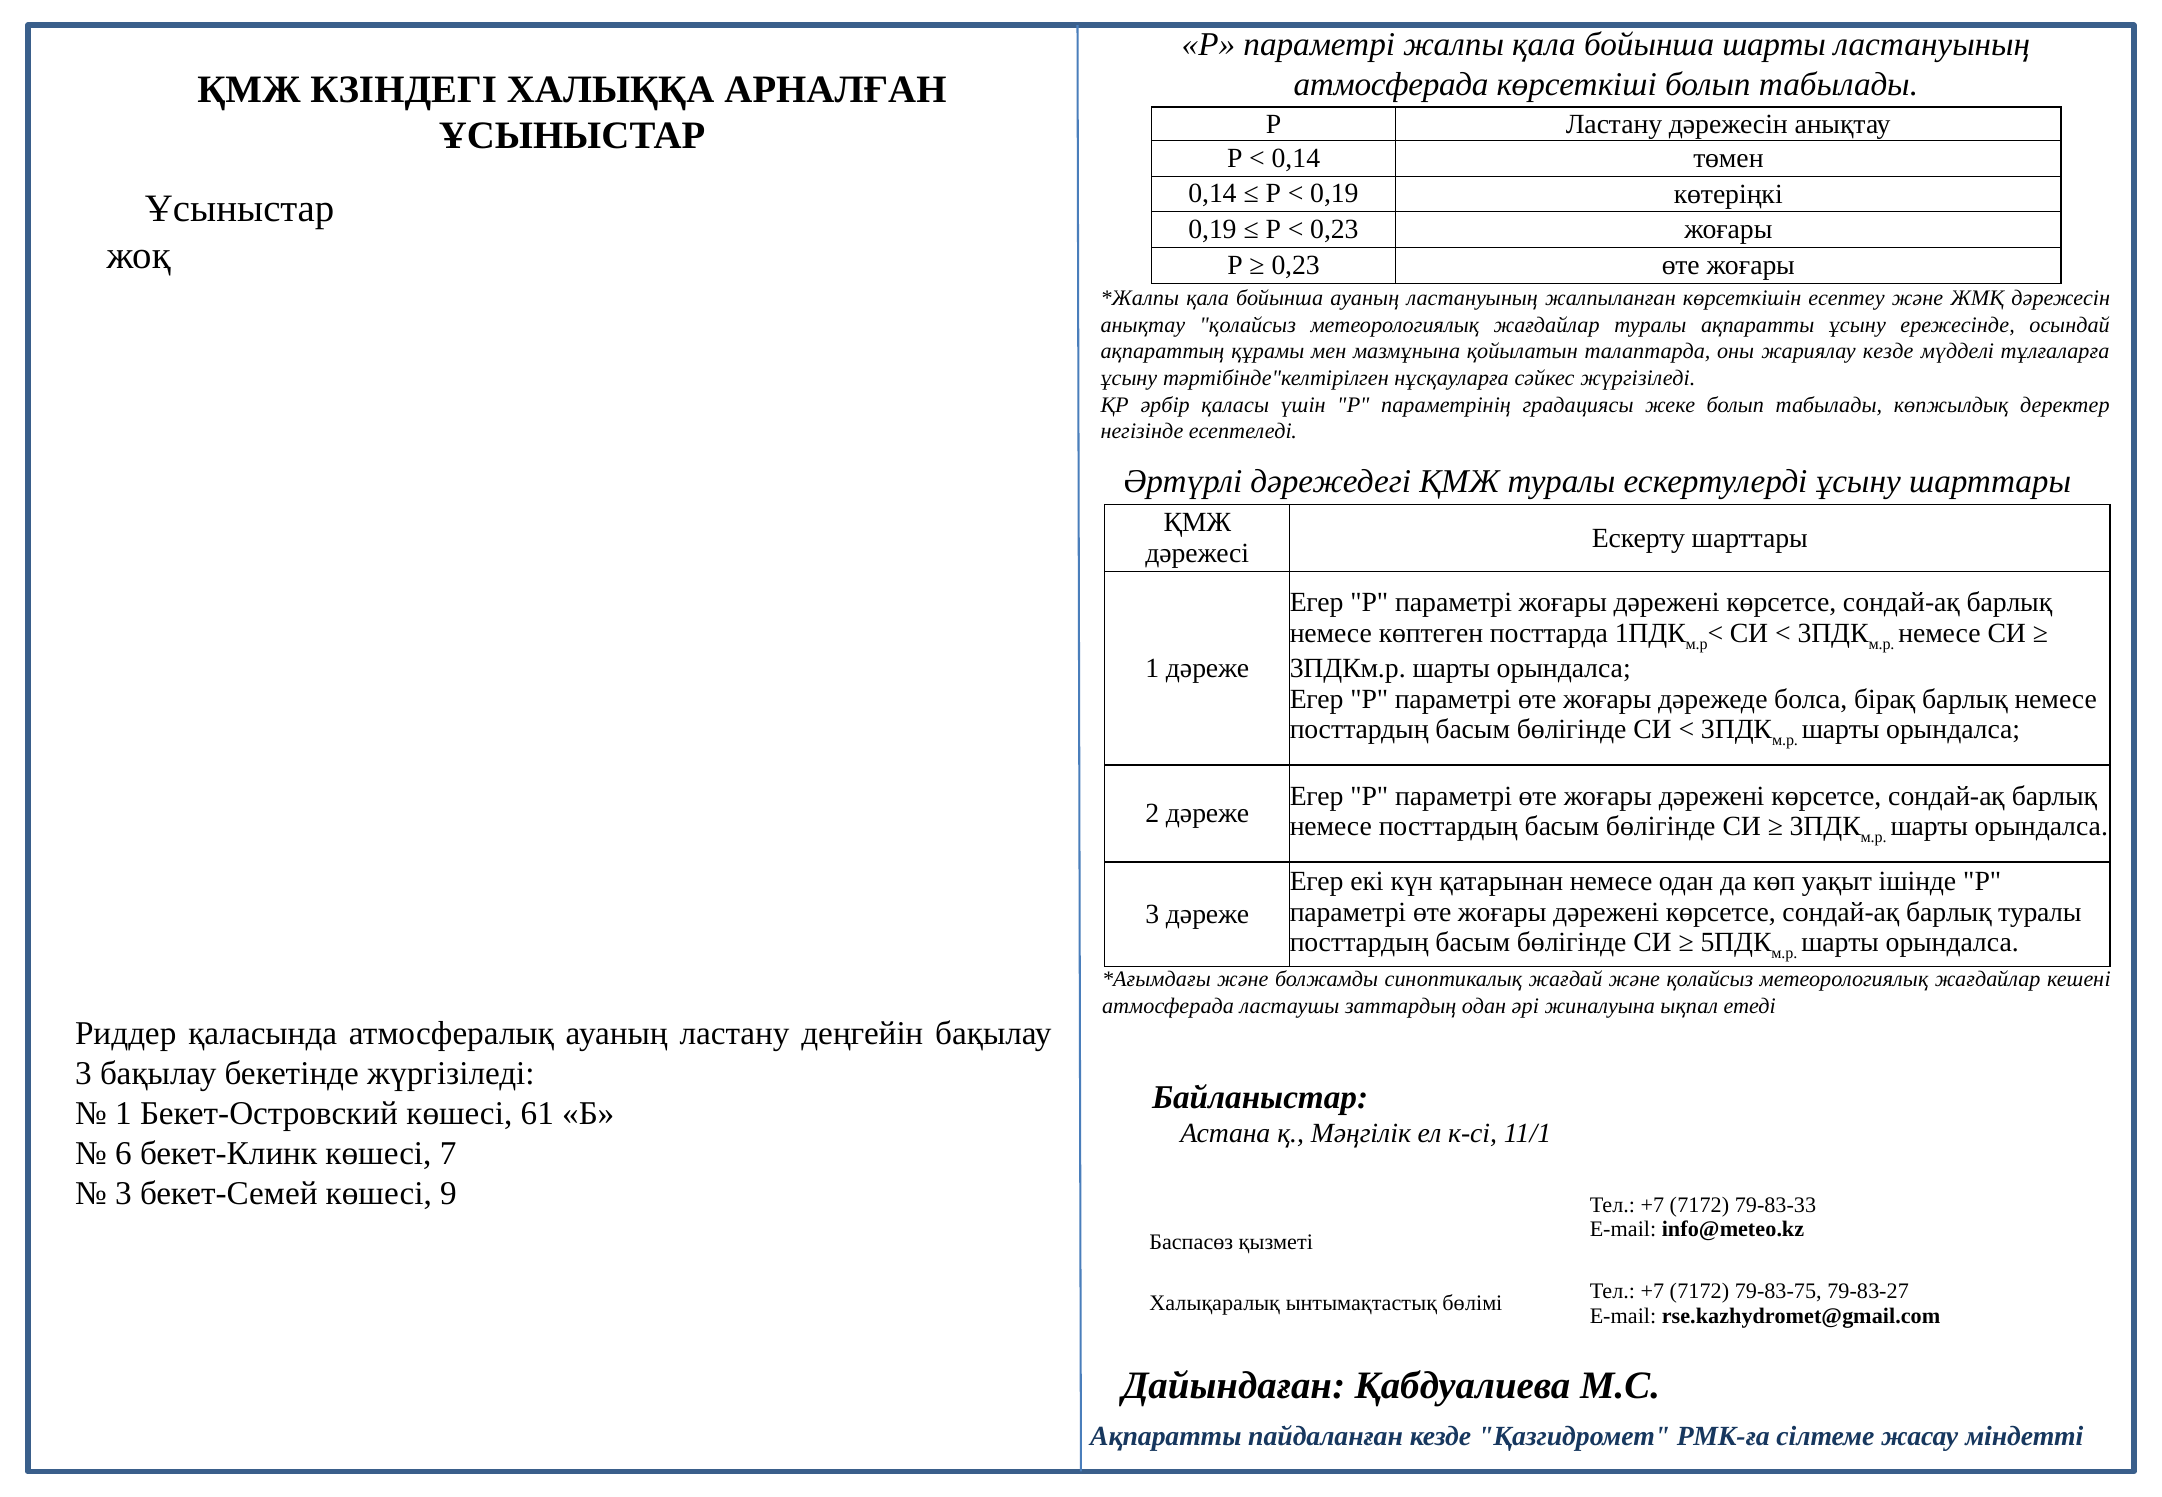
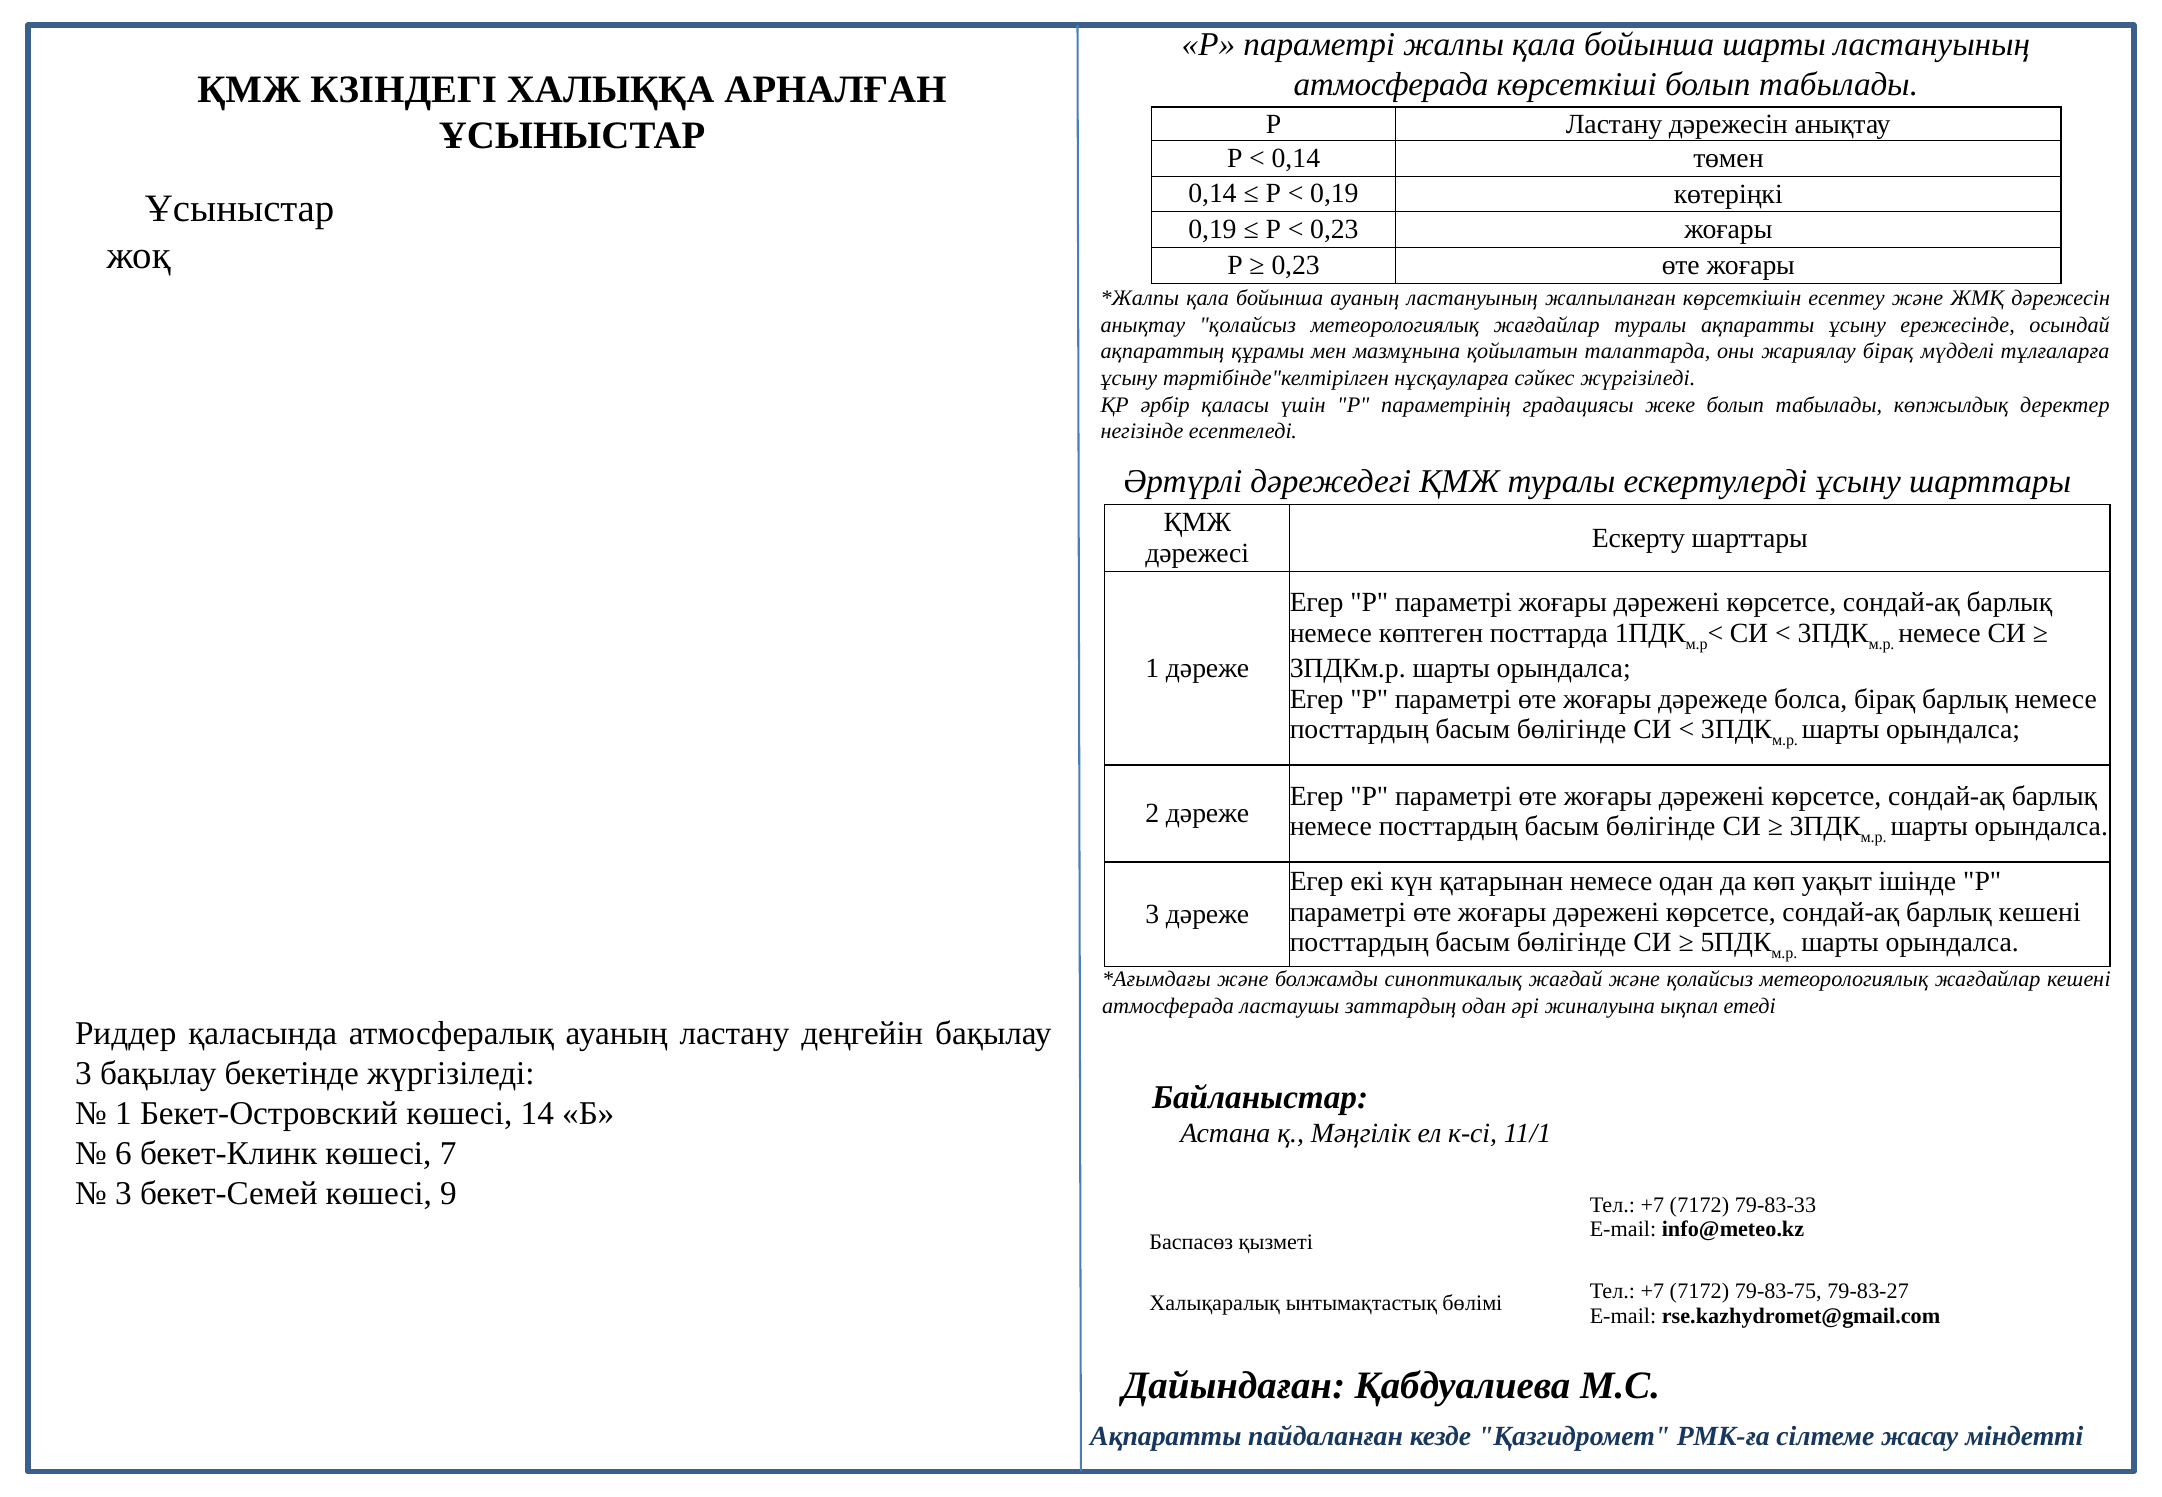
жариялау кезде: кезде -> бірақ
барлық туралы: туралы -> кешені
61: 61 -> 14
